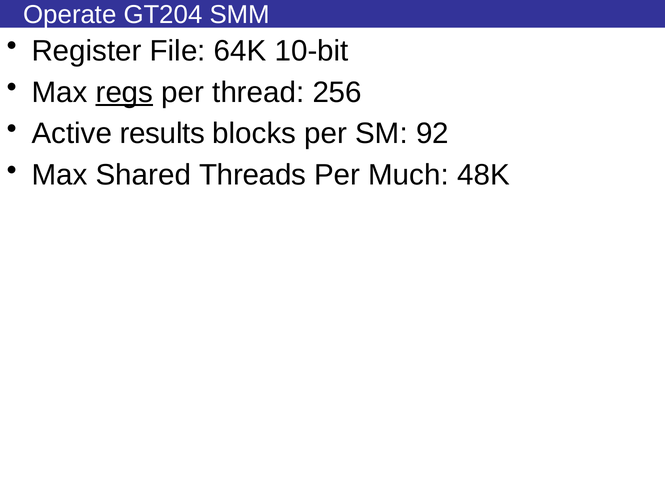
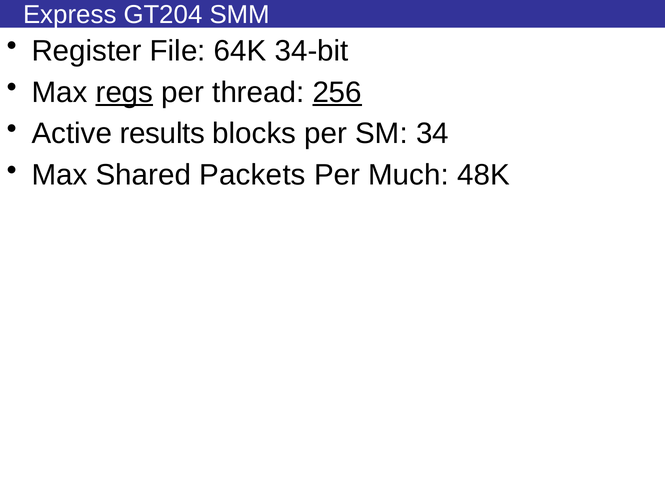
Operate: Operate -> Express
10-bit: 10-bit -> 34-bit
256 underline: none -> present
92: 92 -> 34
Threads: Threads -> Packets
